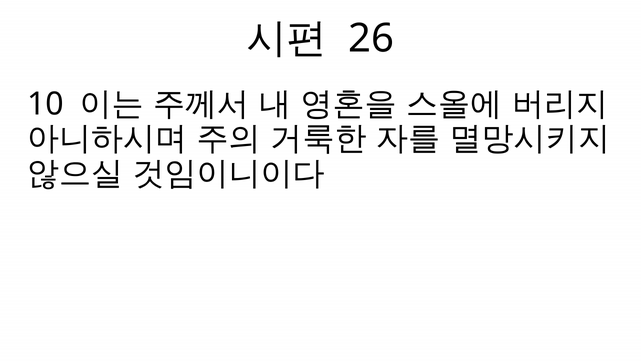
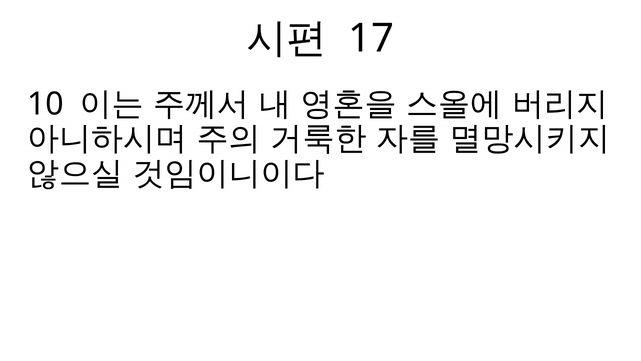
26: 26 -> 17
